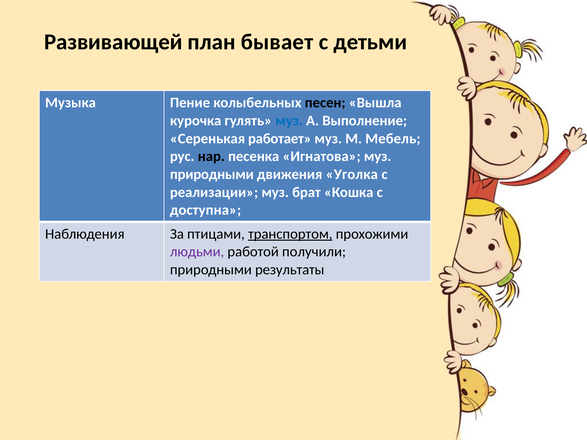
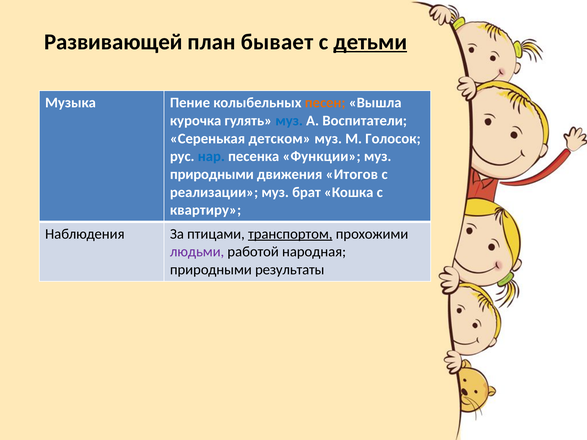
детьми underline: none -> present
песен colour: black -> orange
Выполнение: Выполнение -> Воспитатели
работает: работает -> детском
Мебель: Мебель -> Голосок
нар colour: black -> blue
Игнатова: Игнатова -> Функции
Уголка: Уголка -> Итогов
доступна: доступна -> квартиру
получили: получили -> народная
